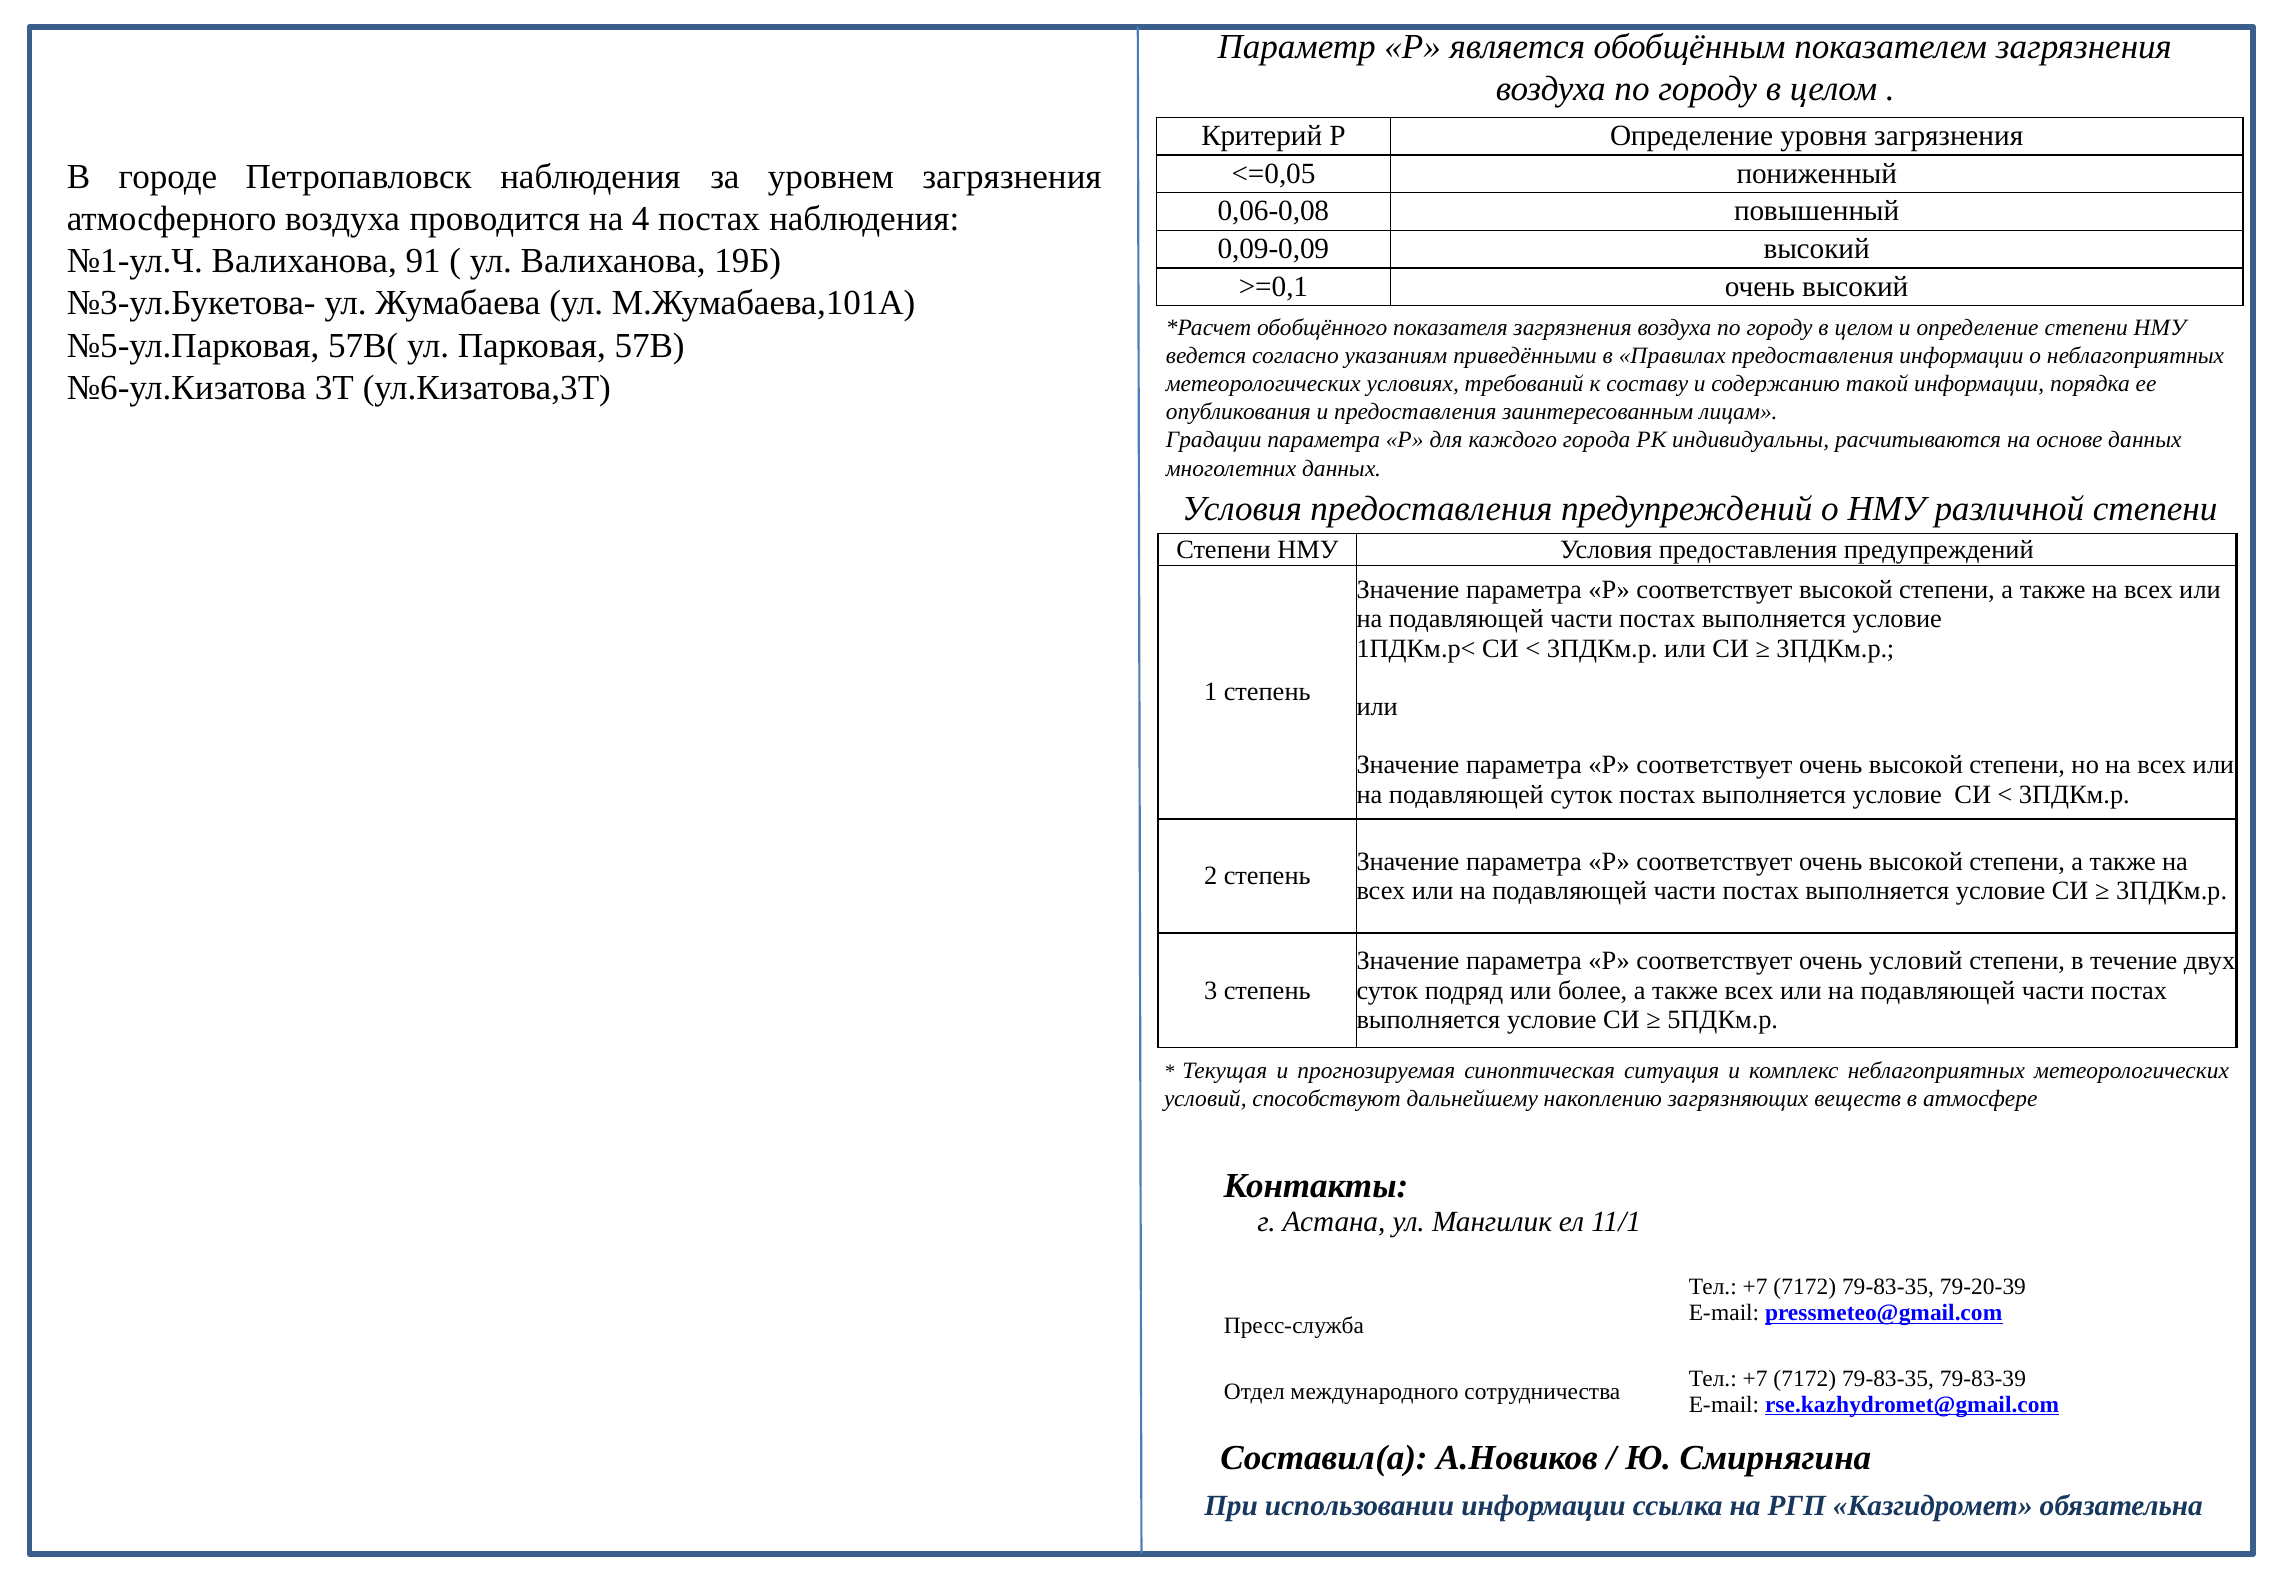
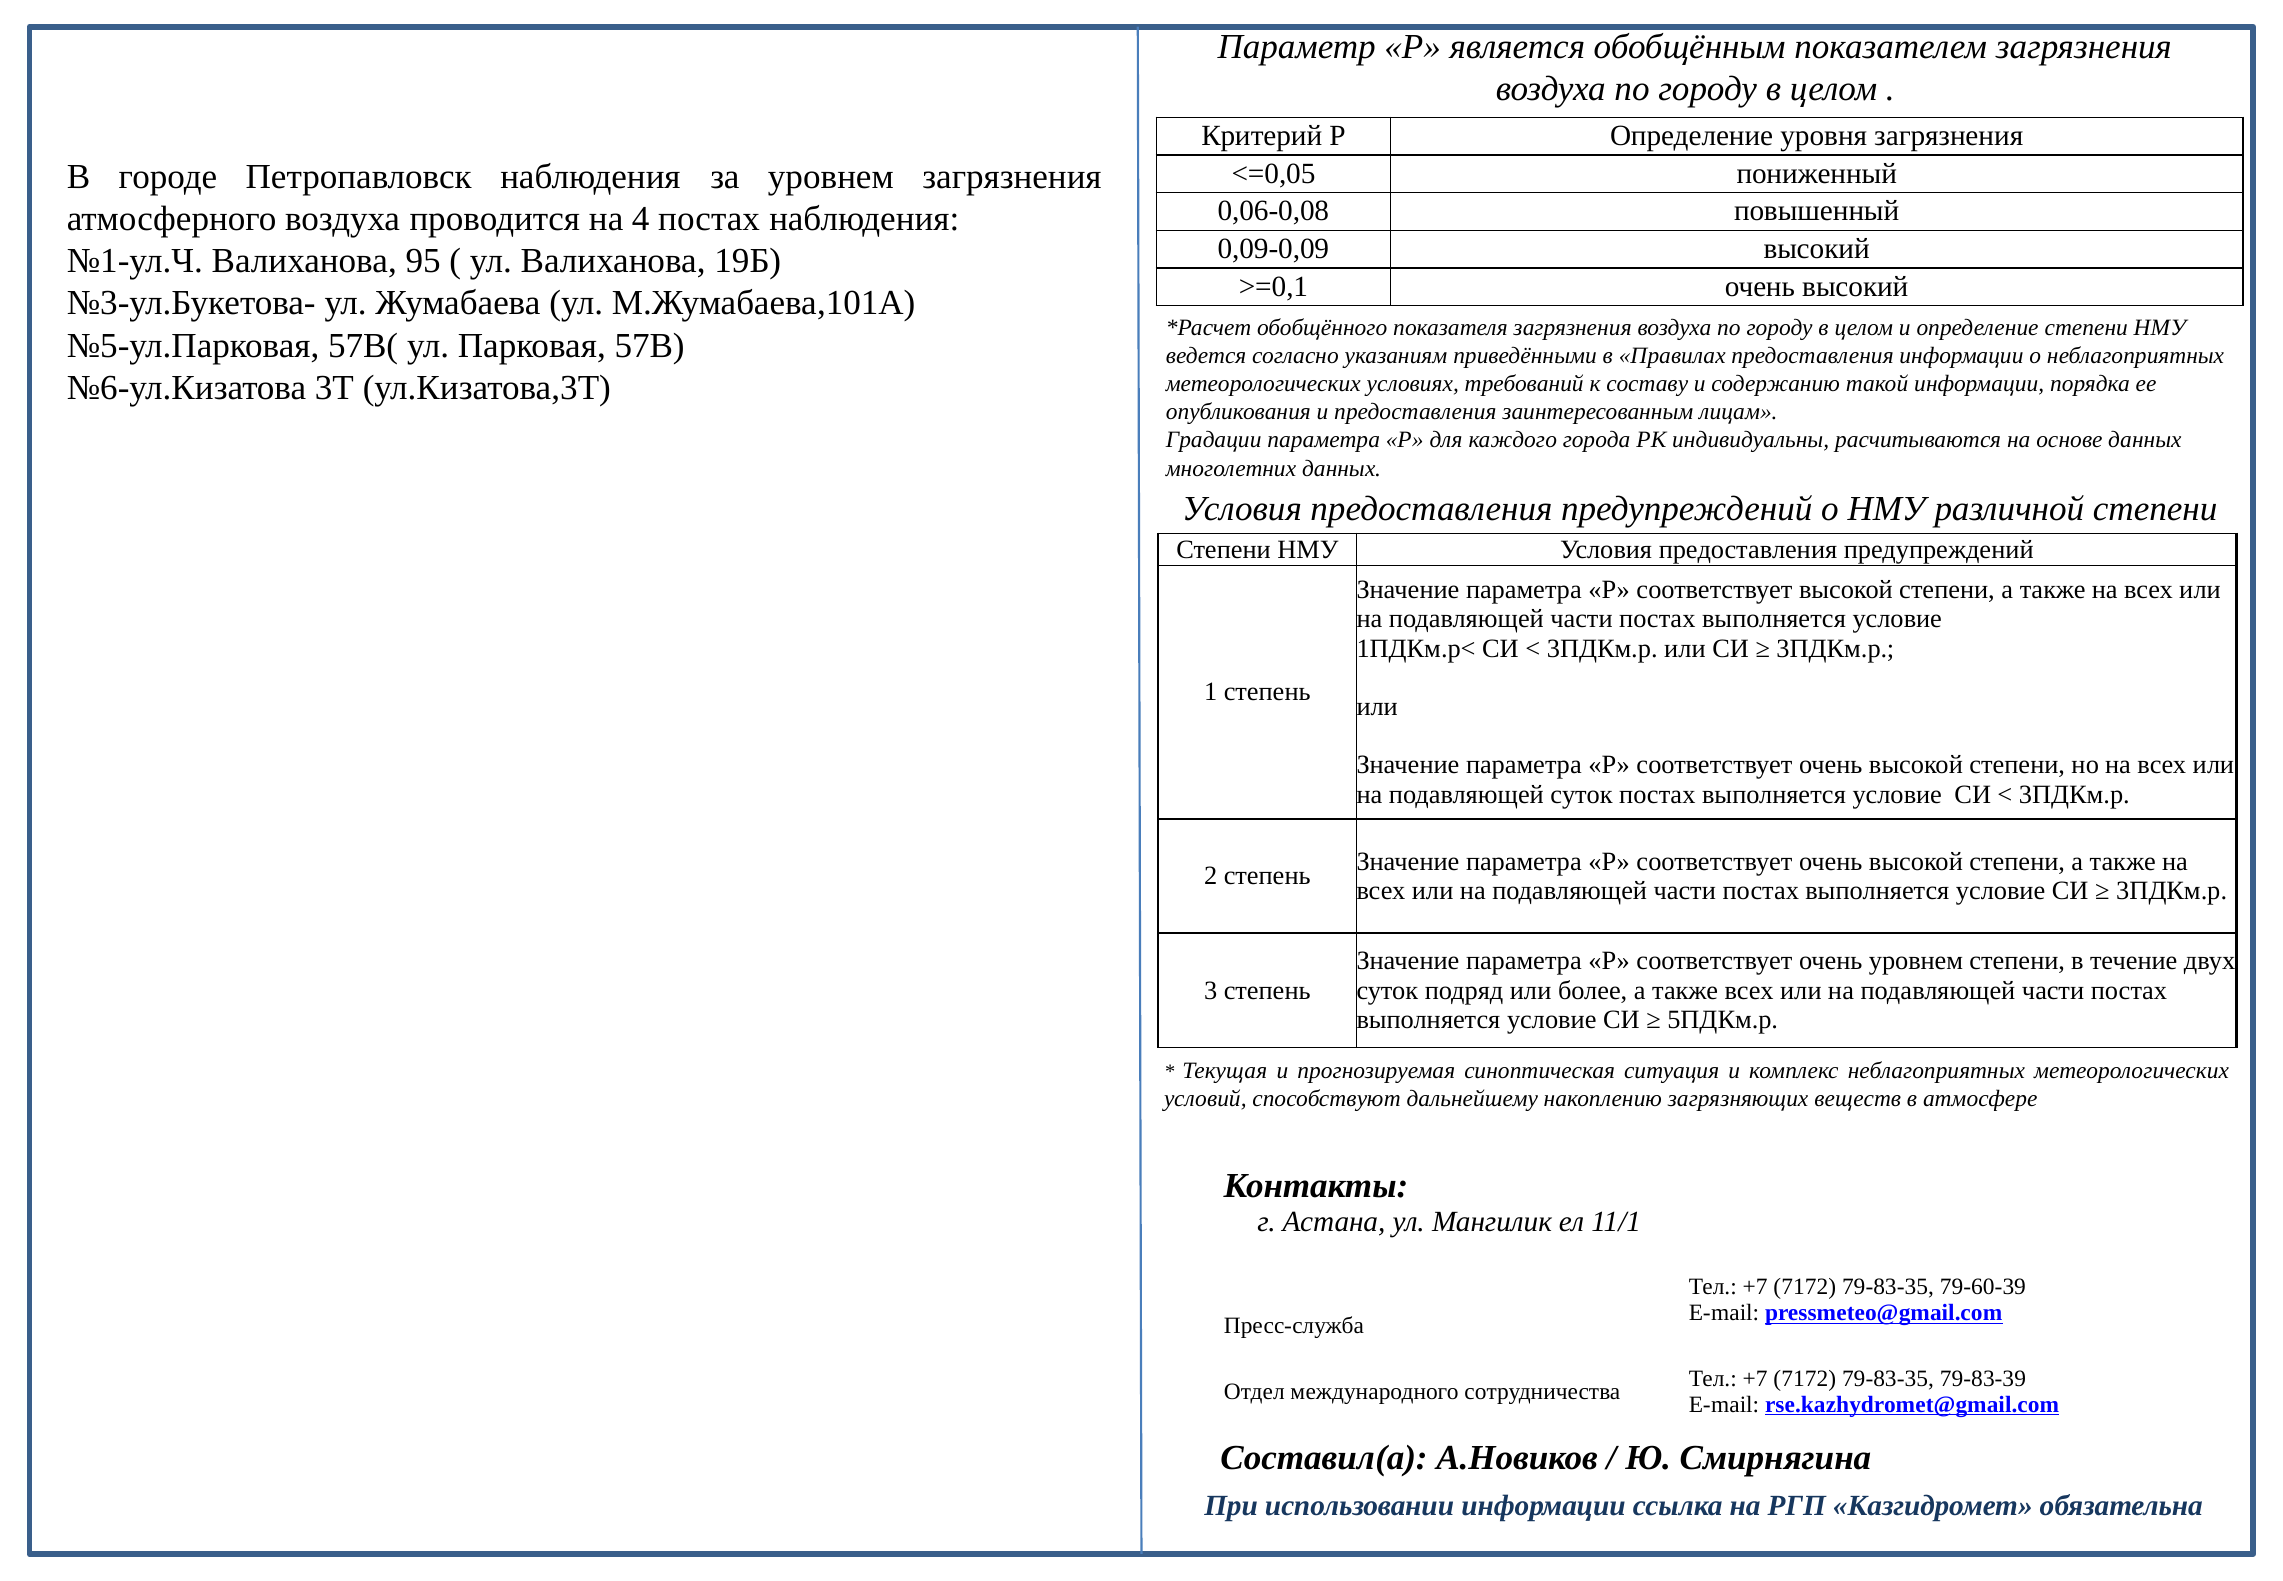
91: 91 -> 95
очень условий: условий -> уровнем
79-20-39: 79-20-39 -> 79-60-39
